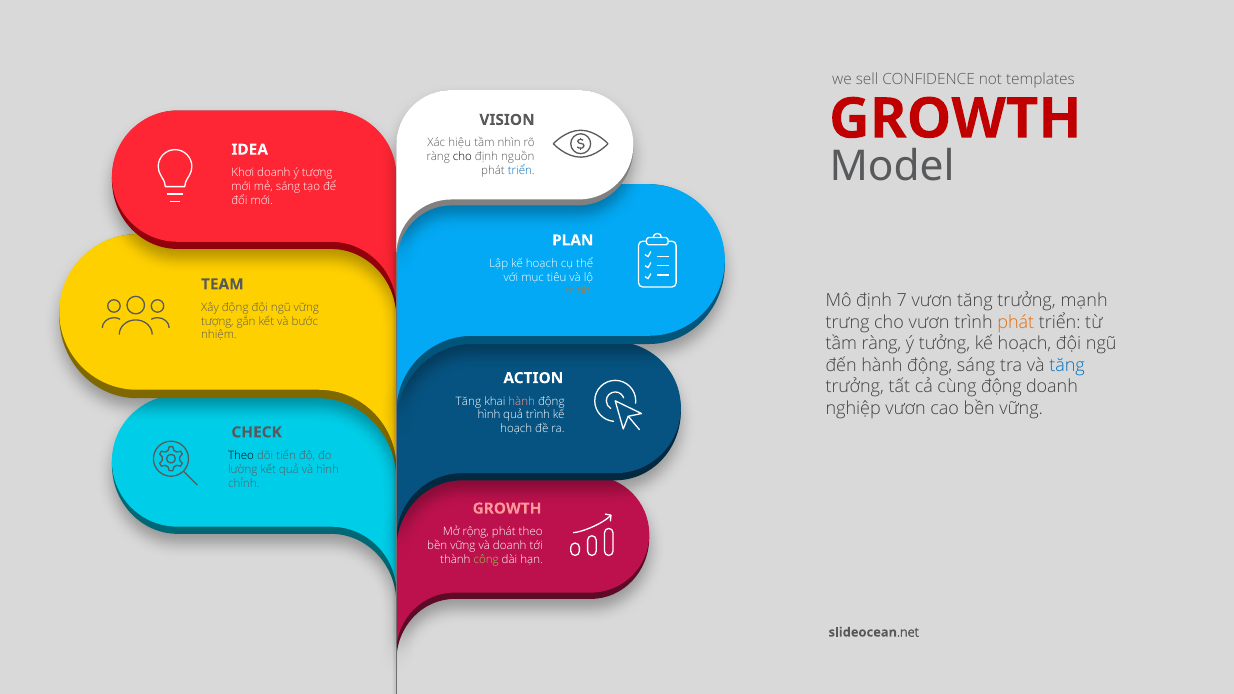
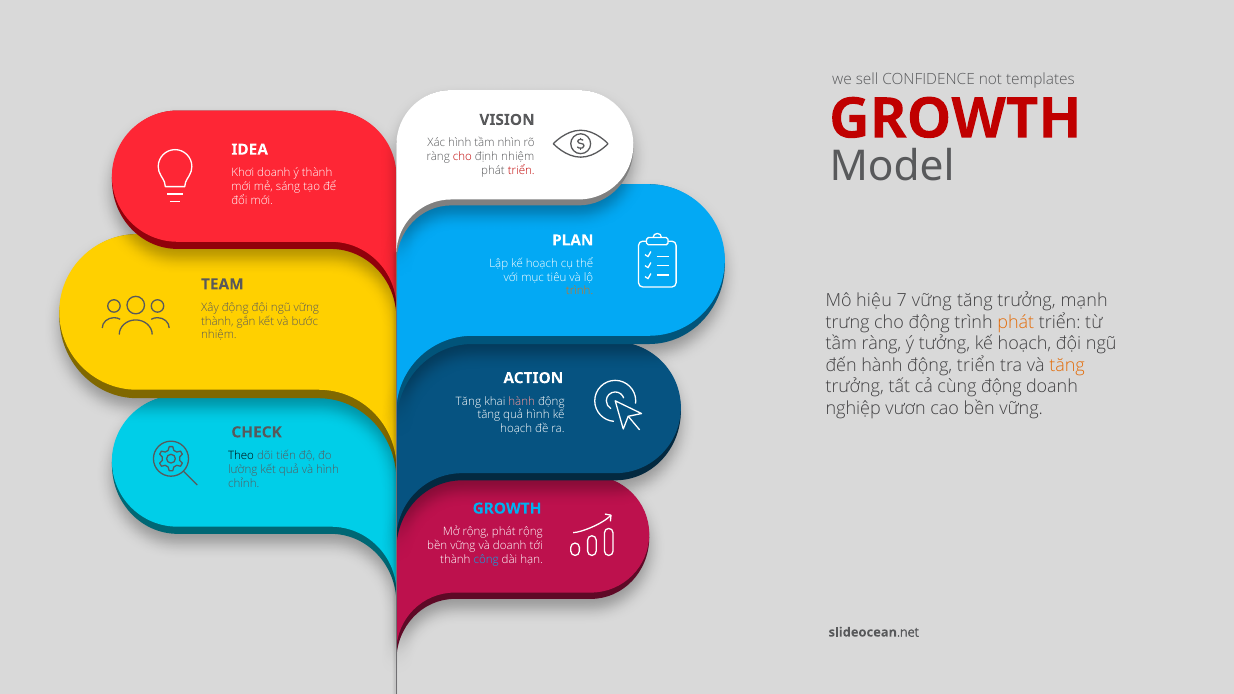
Xác hiệu: hiệu -> hình
cho at (462, 157) colour: black -> red
định nguồn: nguồn -> nhiệm
triển at (521, 171) colour: blue -> red
ý tượng: tượng -> thành
Mô định: định -> hiệu
7 vươn: vươn -> vững
cho vươn: vươn -> động
tượng at (217, 321): tượng -> thành
động sáng: sáng -> triển
tăng at (1067, 366) colour: blue -> orange
hình at (489, 415): hình -> tăng
quả trình: trình -> hình
GROWTH at (507, 509) colour: pink -> light blue
phát theo: theo -> rộng
công colour: light green -> light blue
